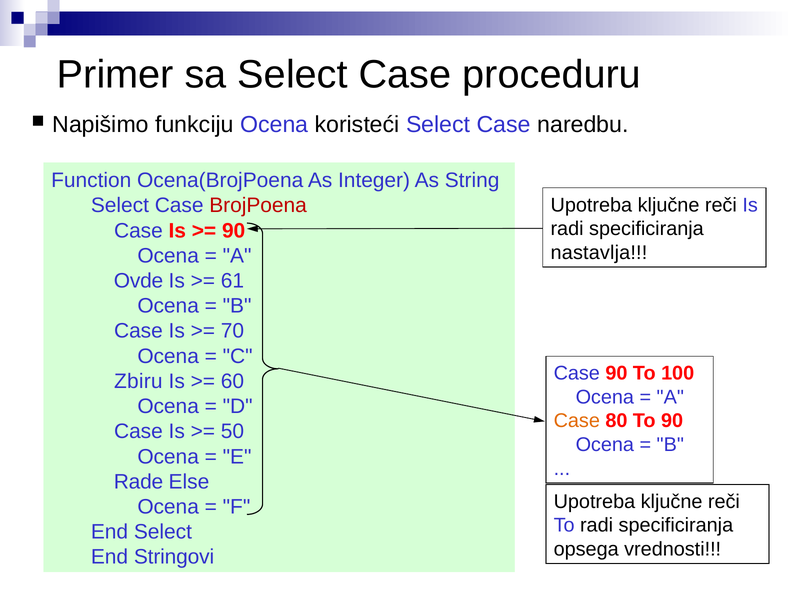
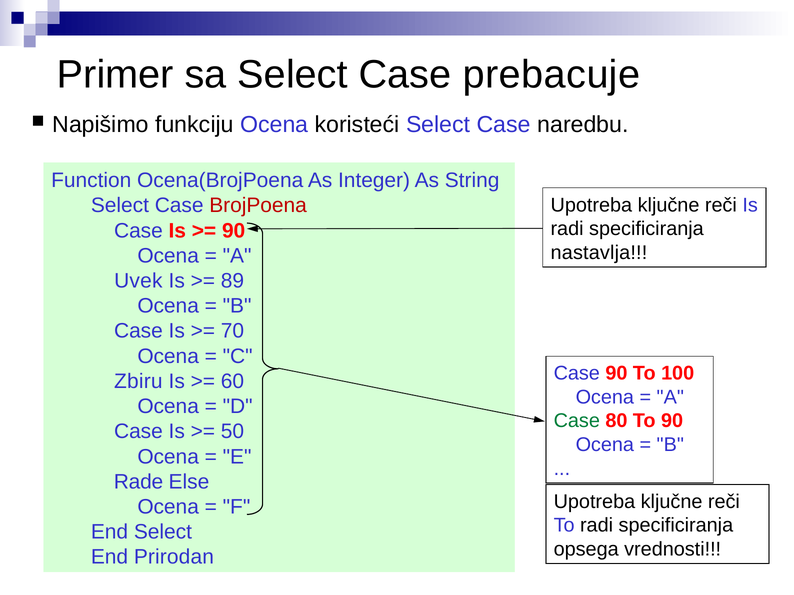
proceduru: proceduru -> prebacuje
Ovde: Ovde -> Uvek
61: 61 -> 89
Case at (577, 421) colour: orange -> green
Stringovi: Stringovi -> Prirodan
